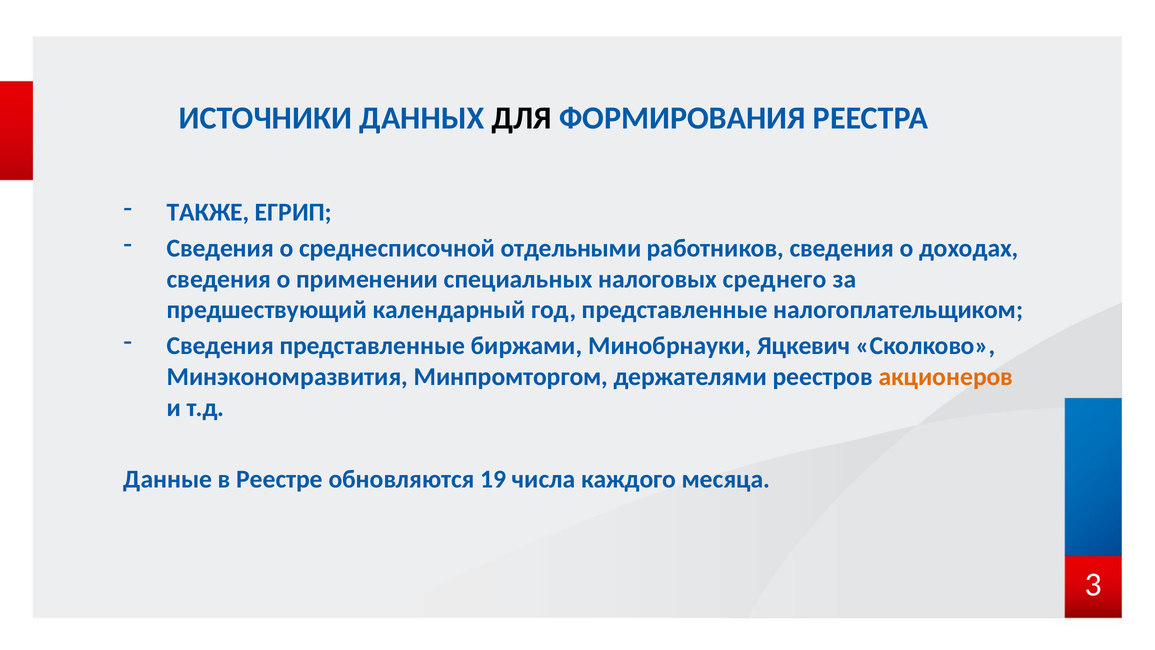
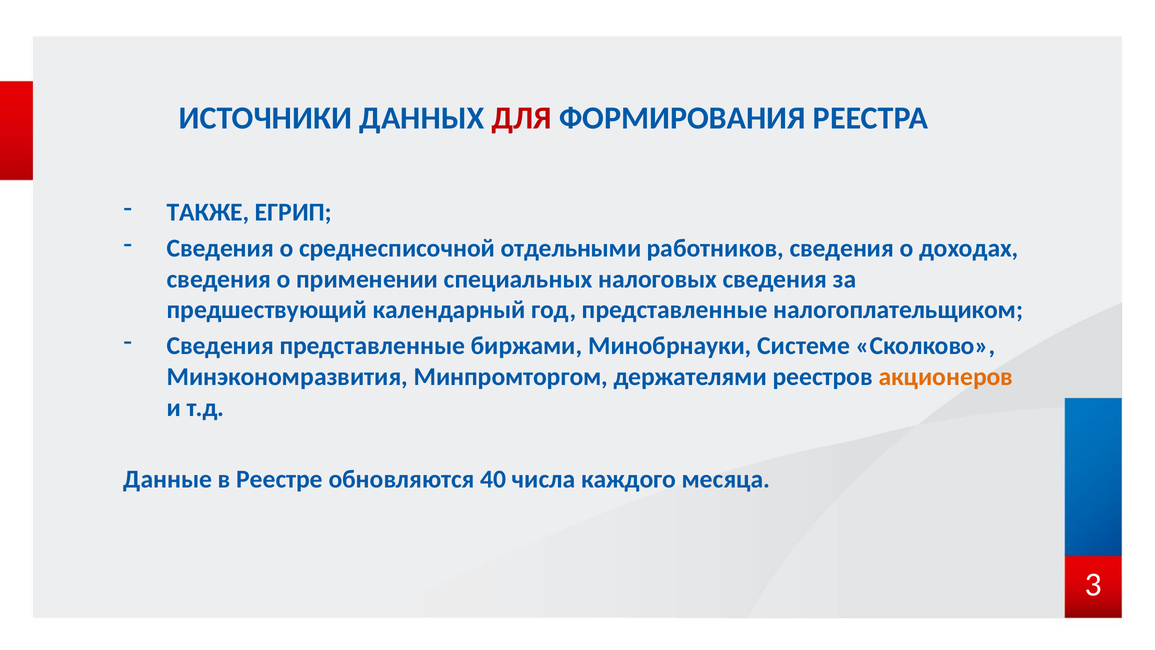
ДЛЯ colour: black -> red
налоговых среднего: среднего -> сведения
Яцкевич: Яцкевич -> Системе
19: 19 -> 40
